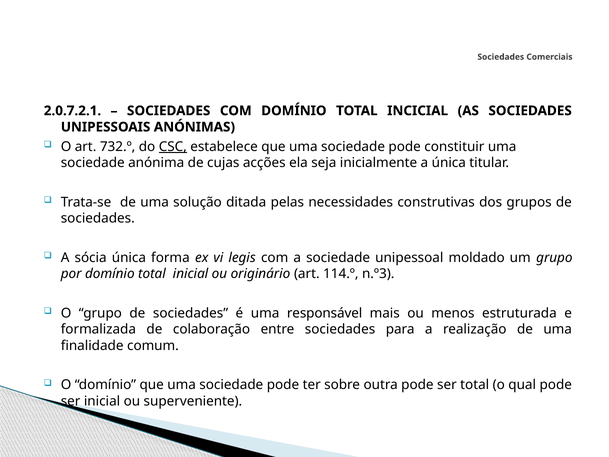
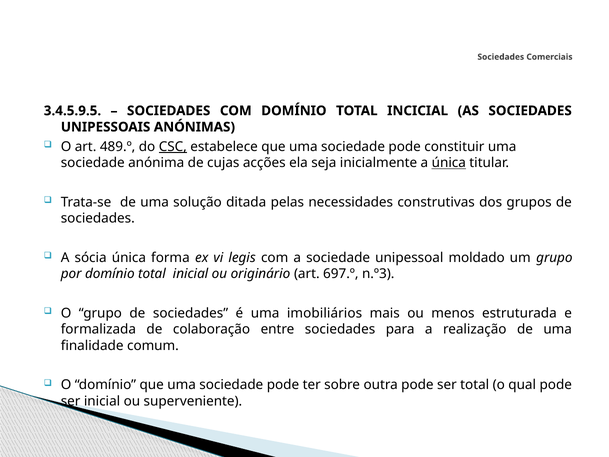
2.0.7.2.1: 2.0.7.2.1 -> 3.4.5.9.5
732.º: 732.º -> 489.º
única at (449, 163) underline: none -> present
114.º: 114.º -> 697.º
responsável: responsável -> imobiliários
